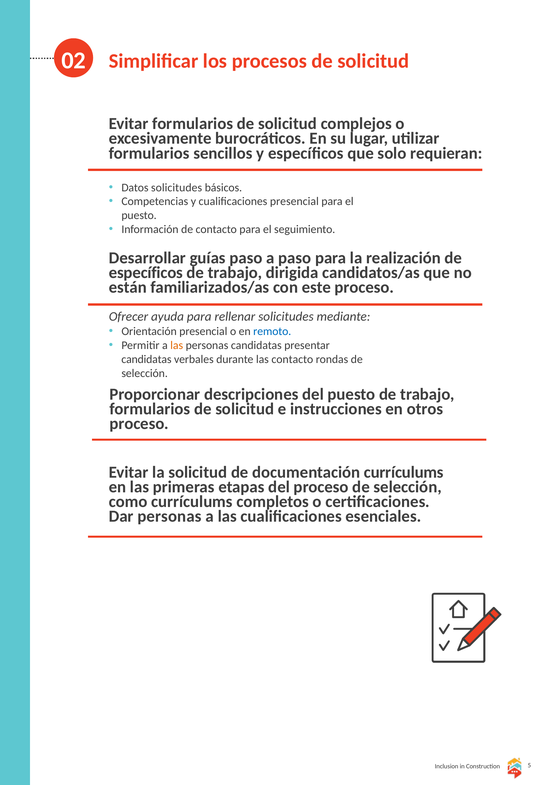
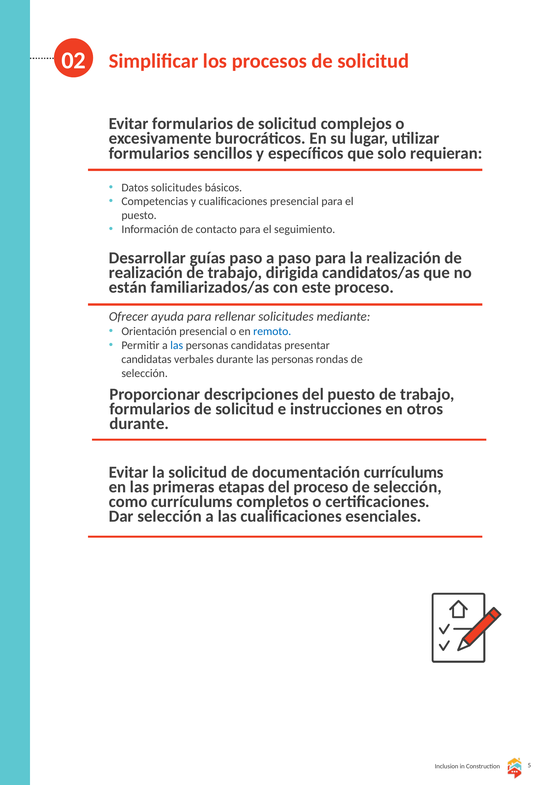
específicos at (146, 273): específicos -> realización
las at (177, 345) colour: orange -> blue
durante las contacto: contacto -> personas
proceso at (139, 424): proceso -> durante
Dar personas: personas -> selección
